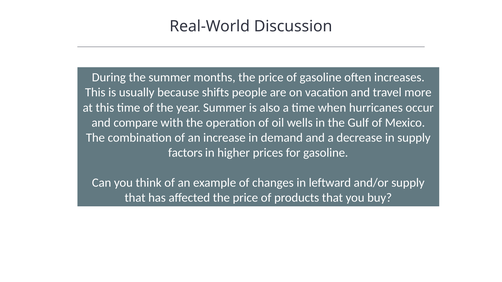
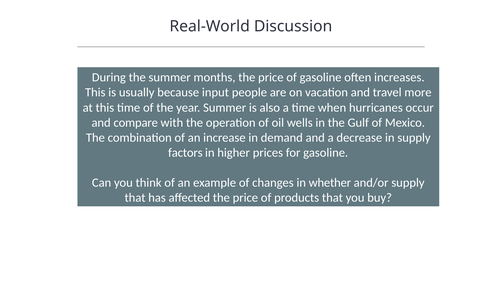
shifts: shifts -> input
leftward: leftward -> whether
